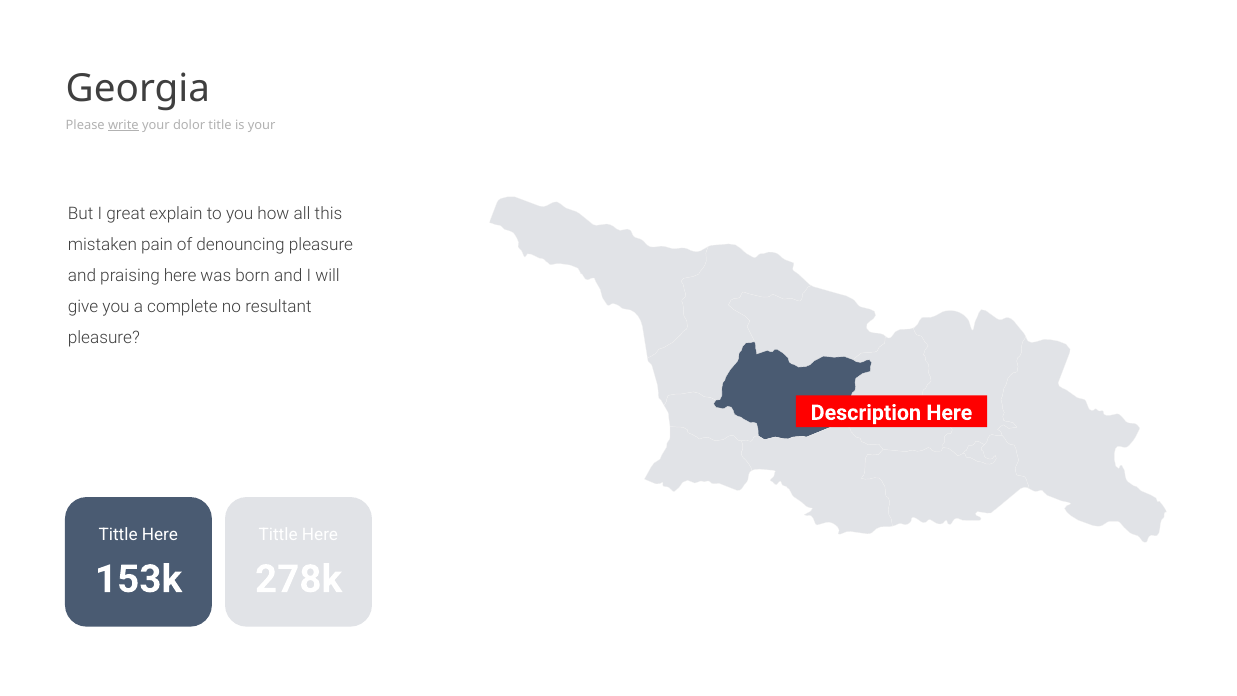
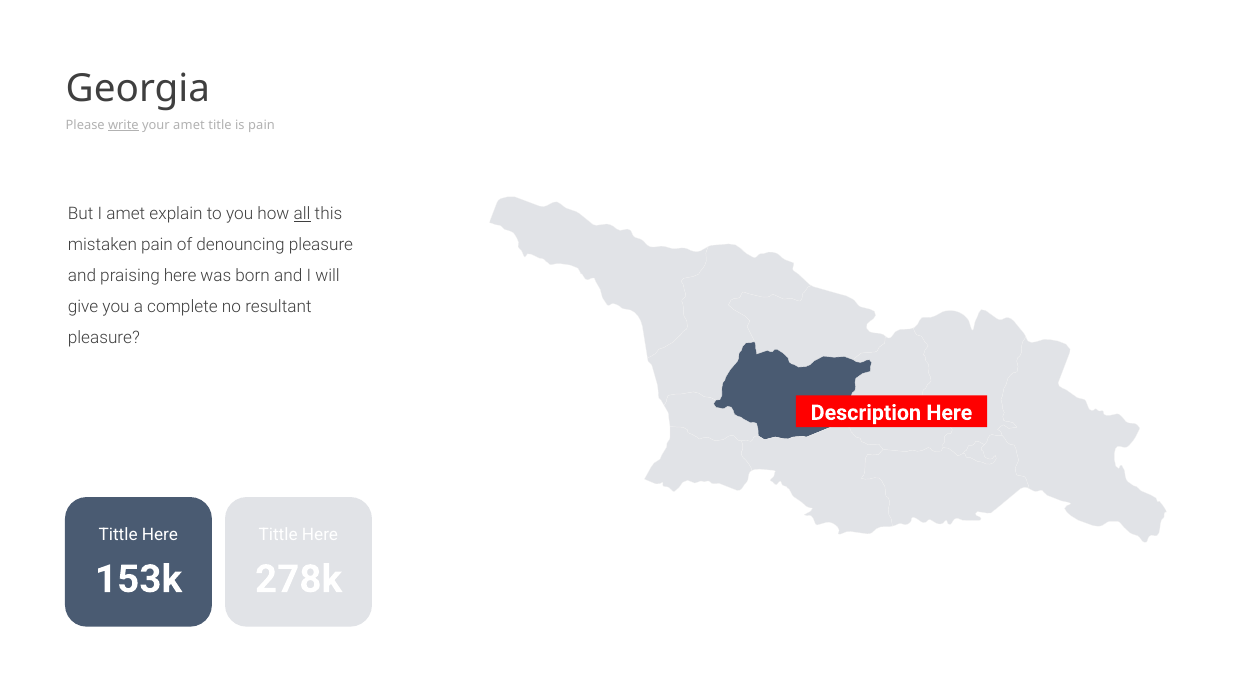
your dolor: dolor -> amet
is your: your -> pain
I great: great -> amet
all underline: none -> present
